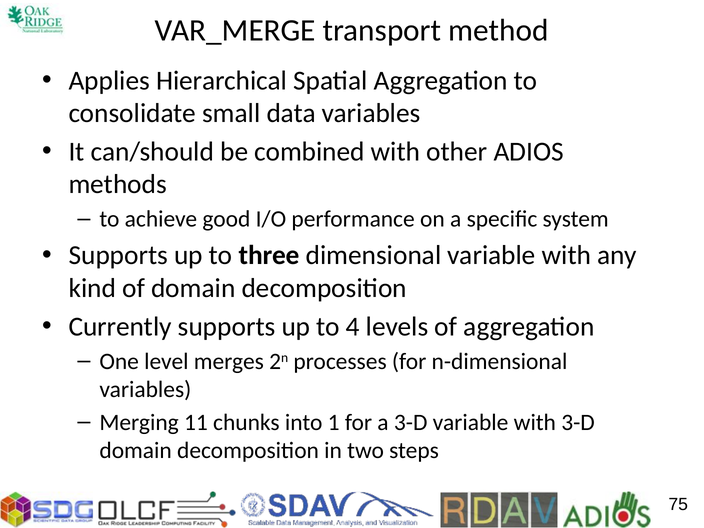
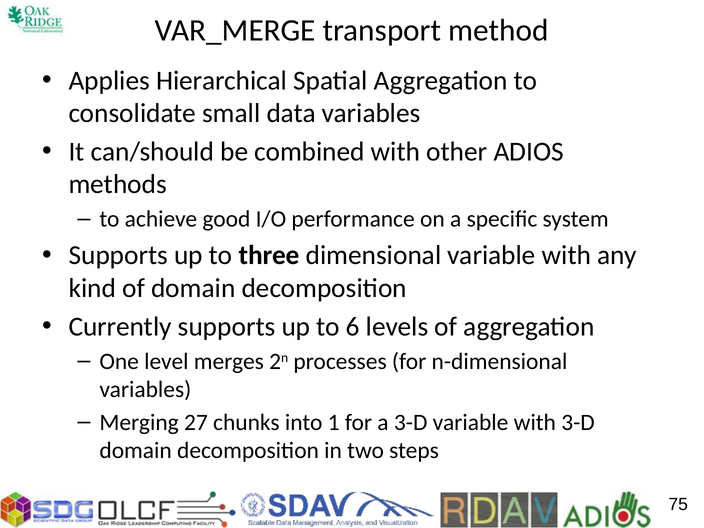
4: 4 -> 6
11: 11 -> 27
